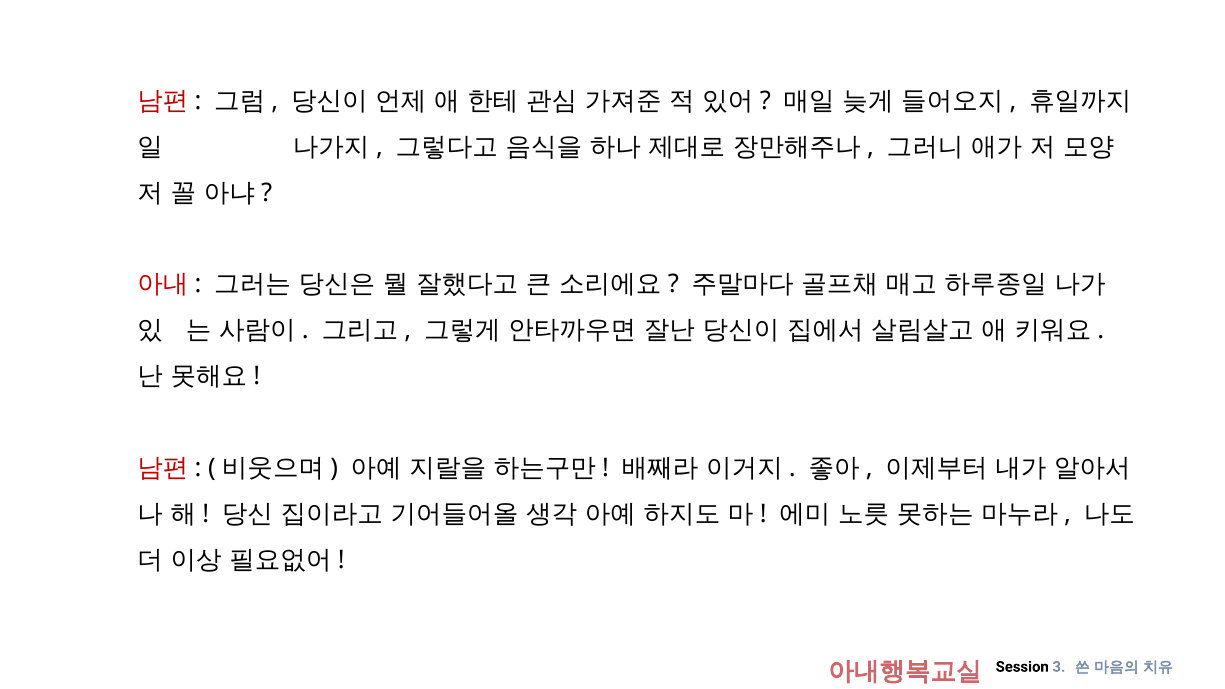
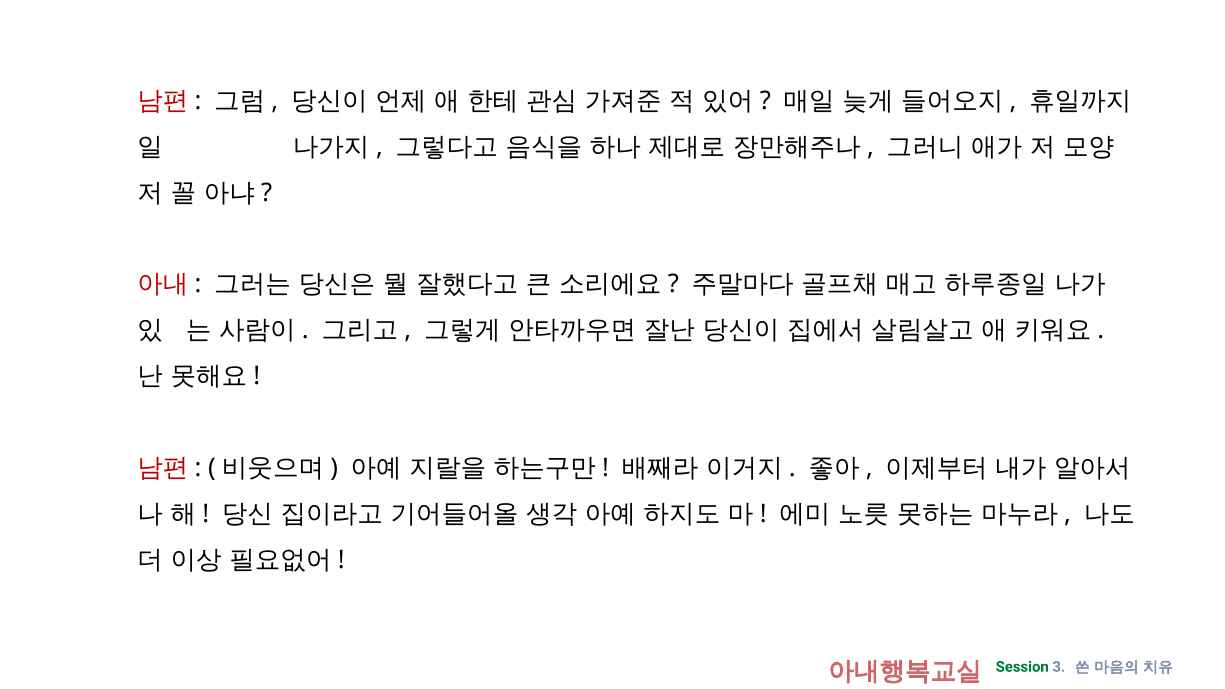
Session colour: black -> green
